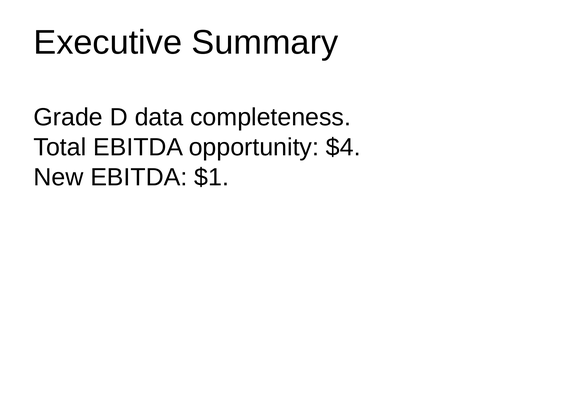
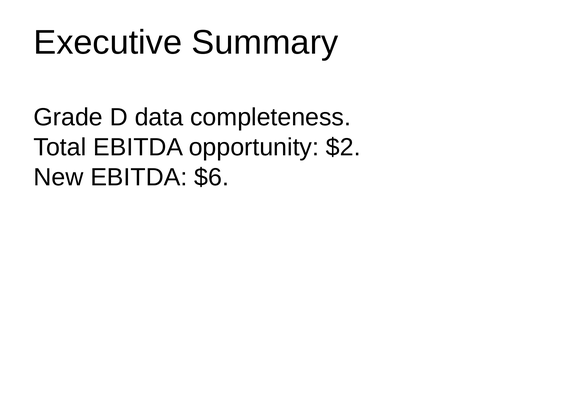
$4: $4 -> $2
$1: $1 -> $6
